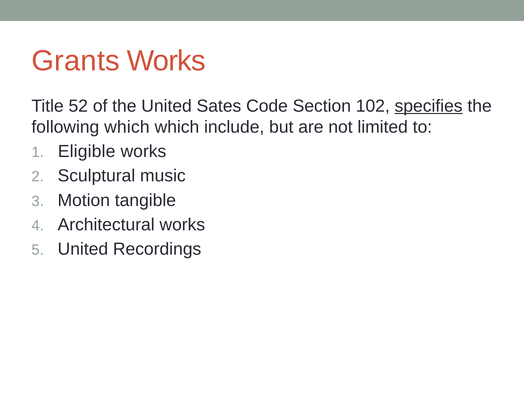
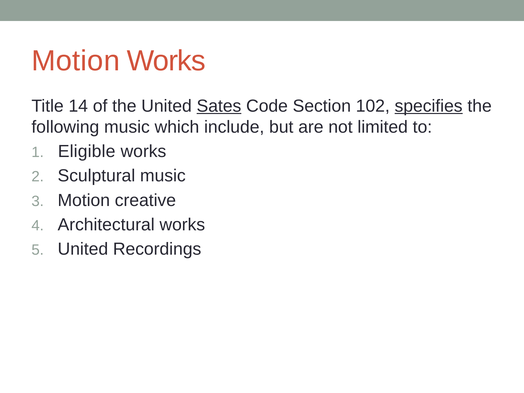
Grants at (76, 61): Grants -> Motion
52: 52 -> 14
Sates underline: none -> present
following which: which -> music
tangible: tangible -> creative
